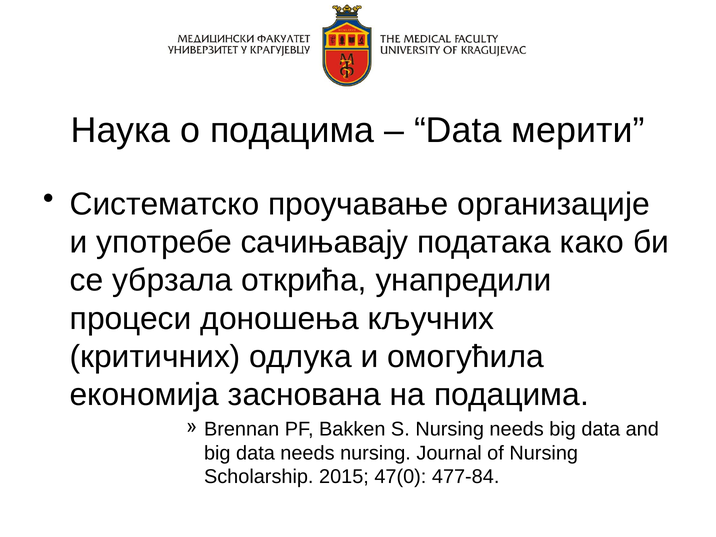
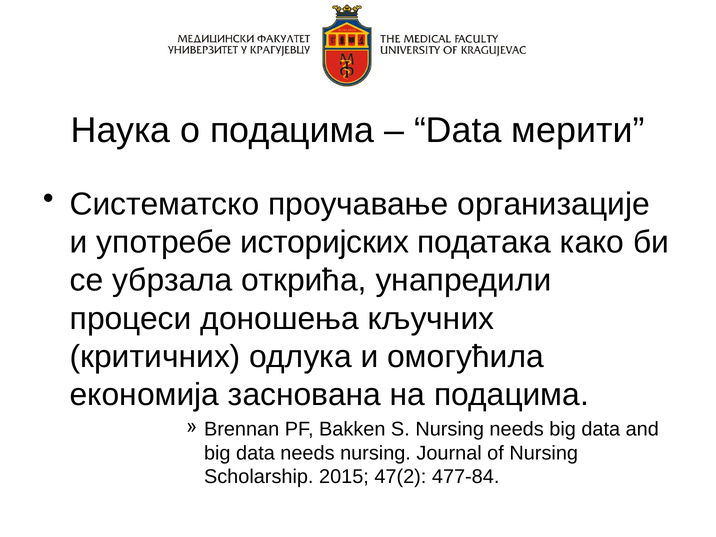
сачињавају: сачињавају -> историјских
47(0: 47(0 -> 47(2
